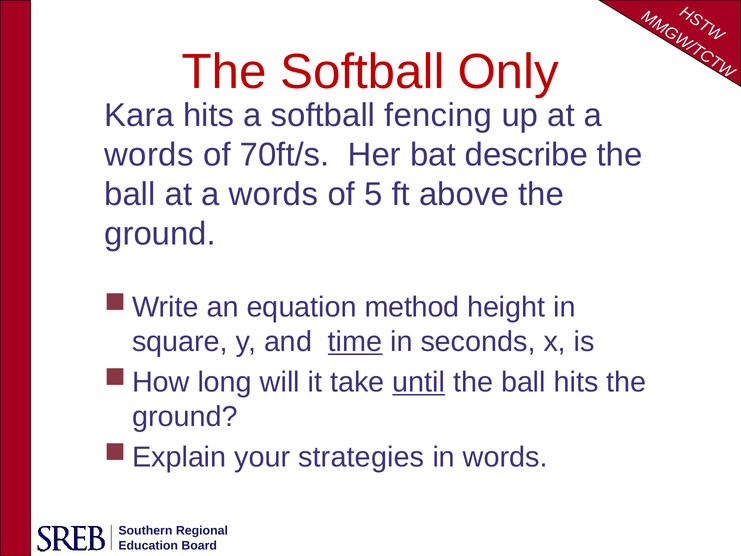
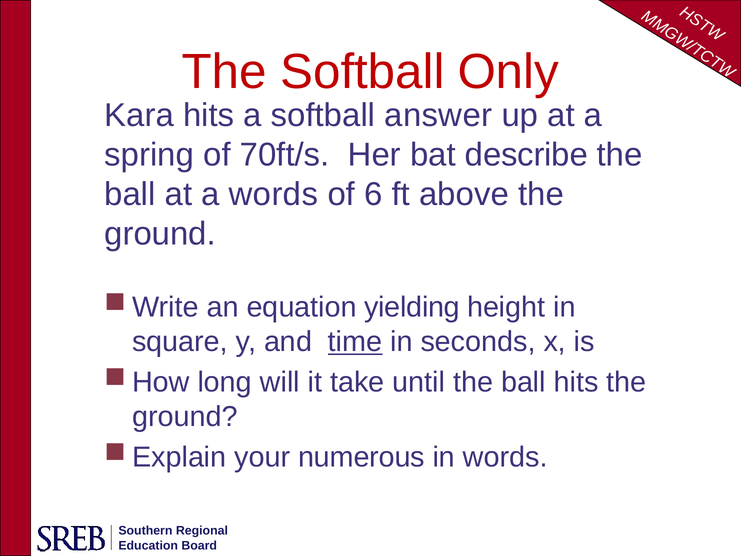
fencing: fencing -> answer
words at (149, 155): words -> spring
5: 5 -> 6
method: method -> yielding
until underline: present -> none
strategies: strategies -> numerous
